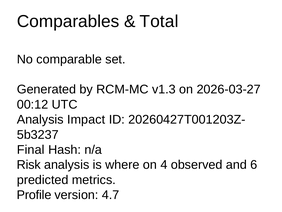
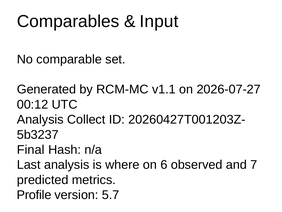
Total: Total -> Input
v1.3: v1.3 -> v1.1
2026-03-27: 2026-03-27 -> 2026-07-27
Impact: Impact -> Collect
Risk: Risk -> Last
4: 4 -> 6
6: 6 -> 7
4.7: 4.7 -> 5.7
